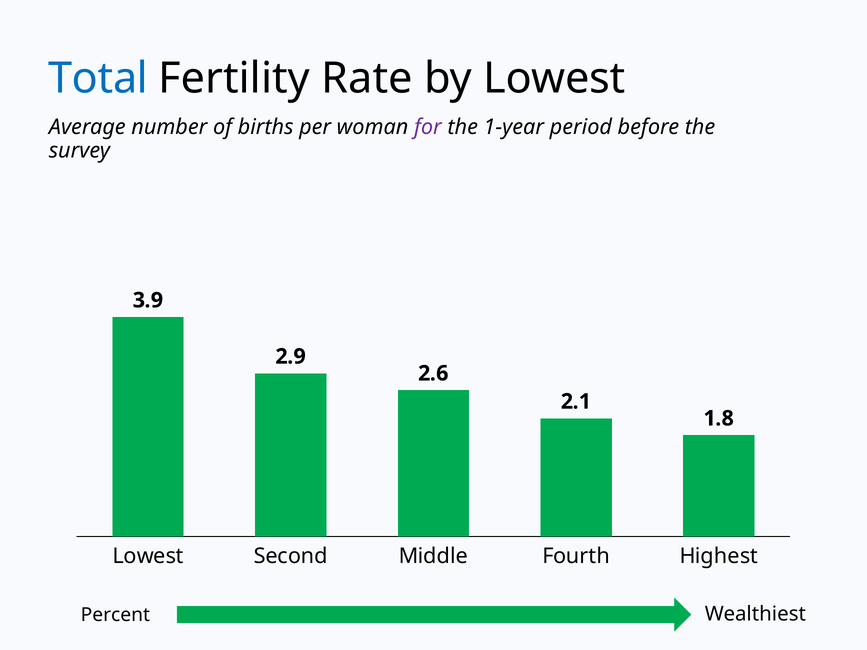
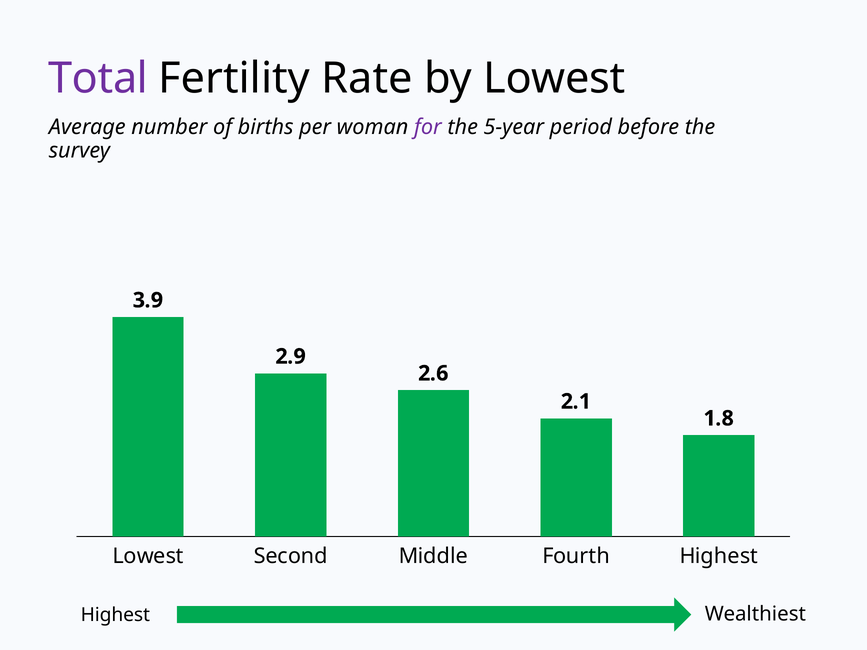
Total colour: blue -> purple
1-year: 1-year -> 5-year
Percent at (115, 615): Percent -> Highest
